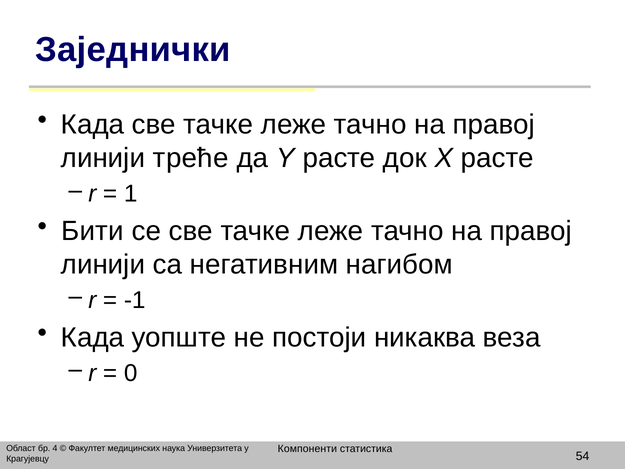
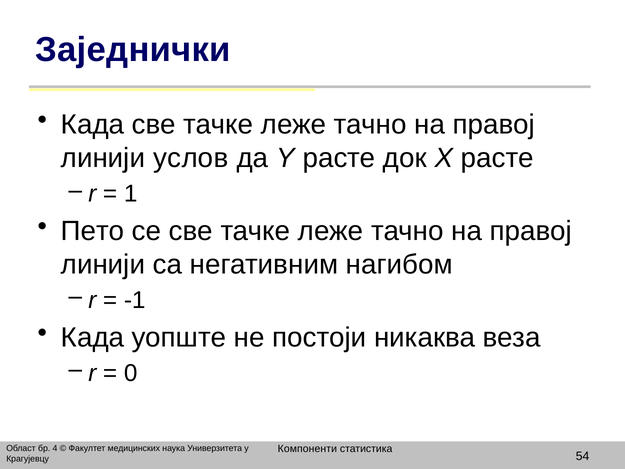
треће: треће -> услов
Бити: Бити -> Пето
